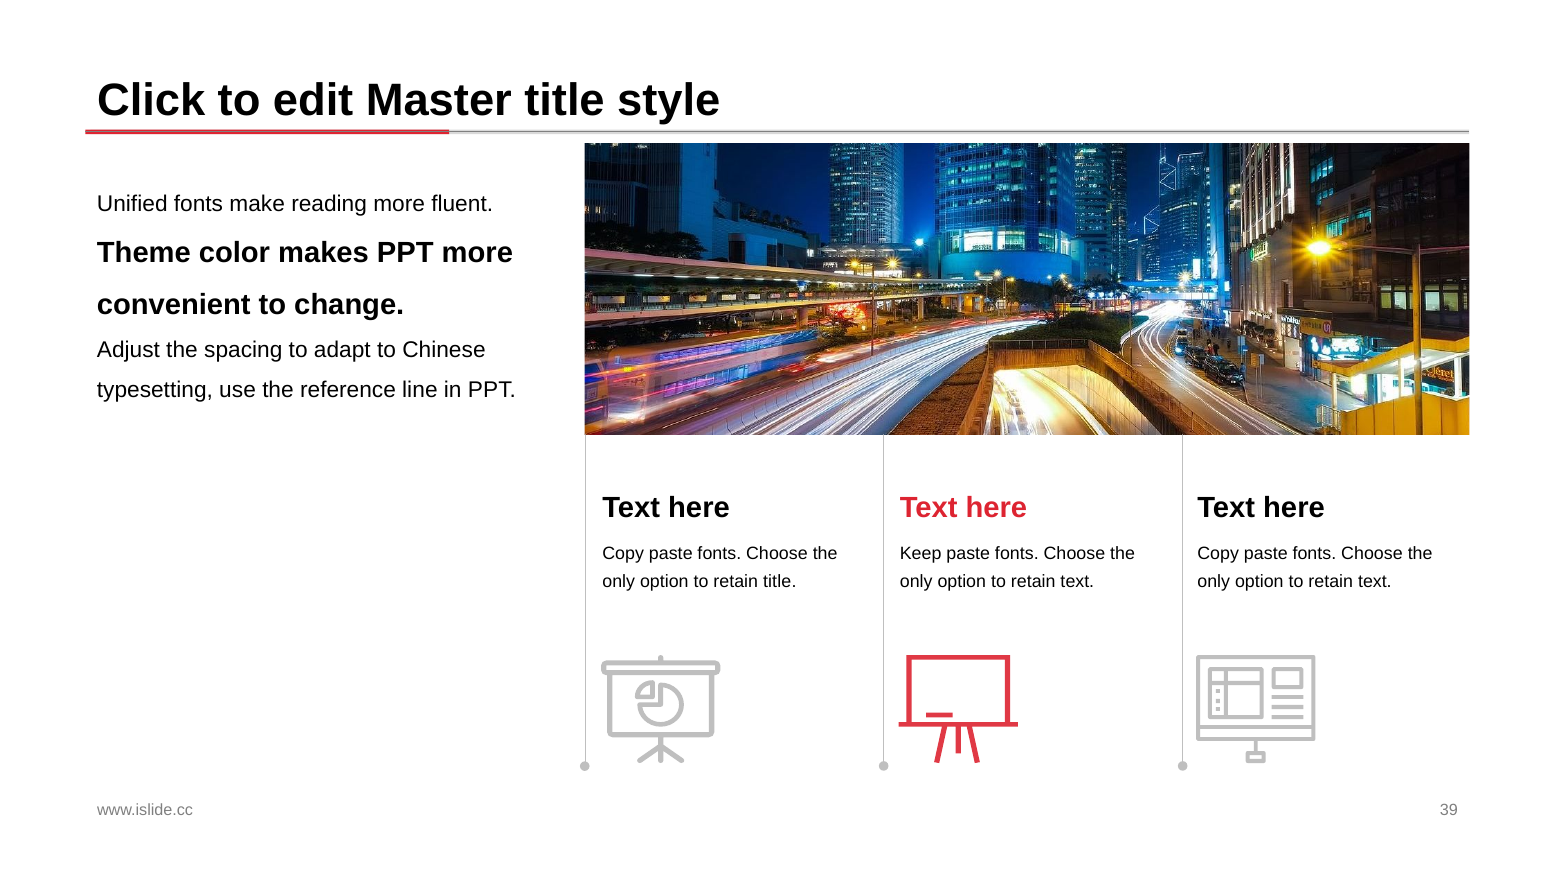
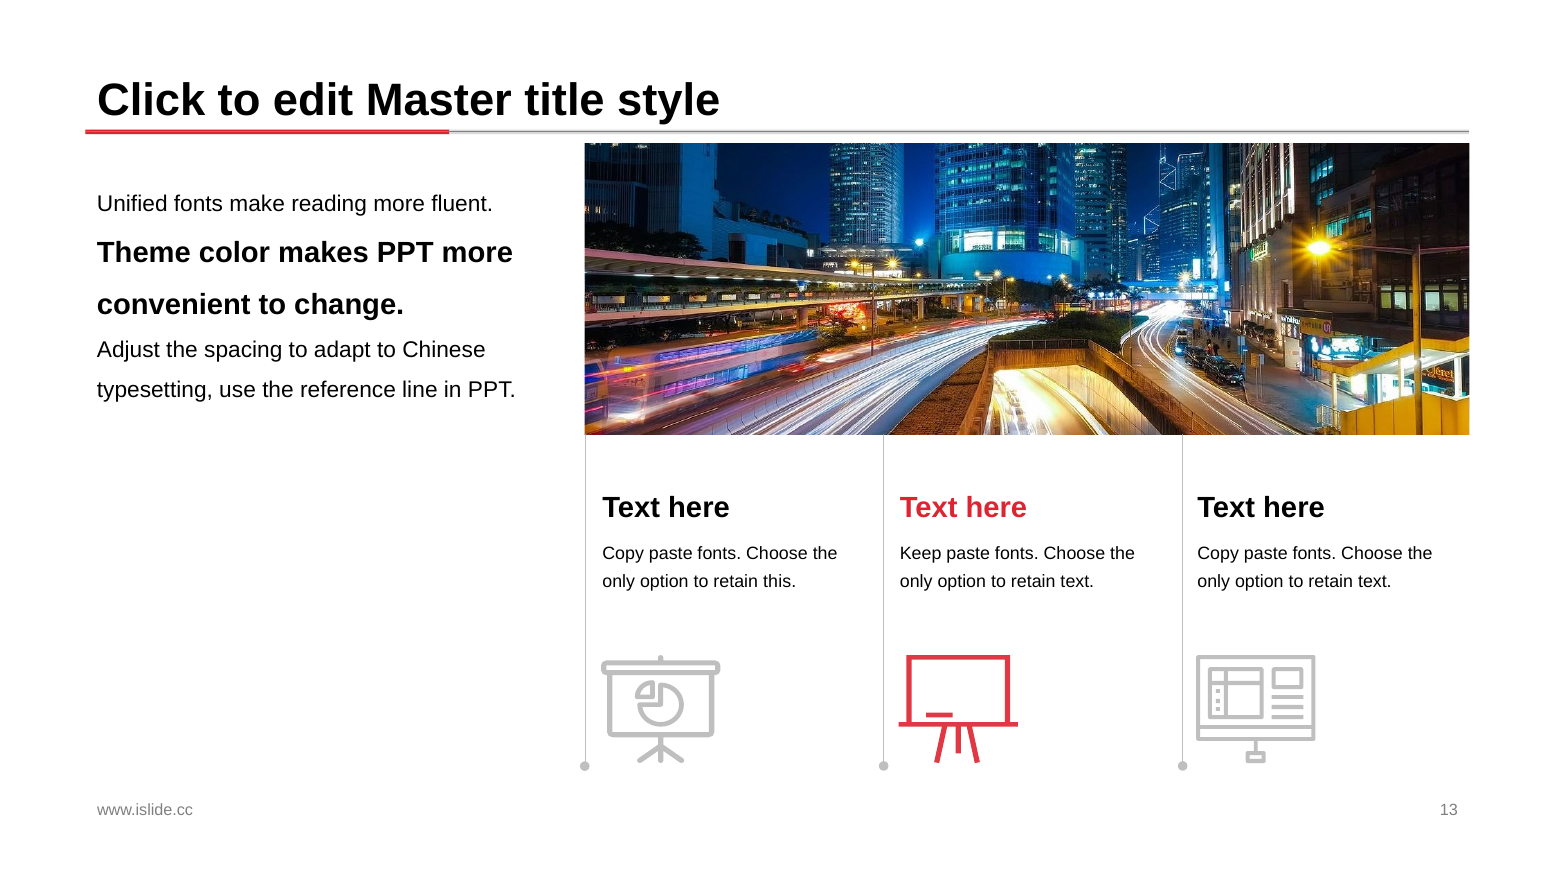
retain title: title -> this
39: 39 -> 13
